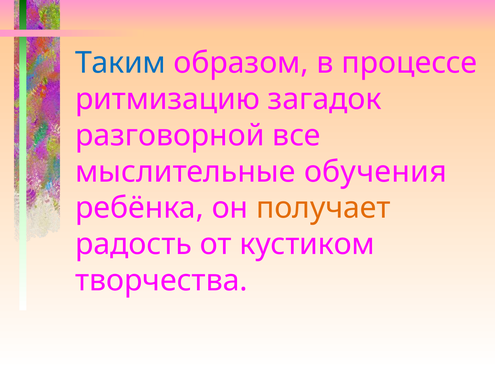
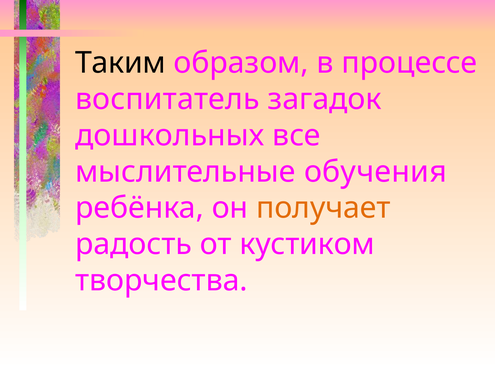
Таким colour: blue -> black
ритмизацию: ритмизацию -> воспитатель
разговорной: разговорной -> дошкольных
